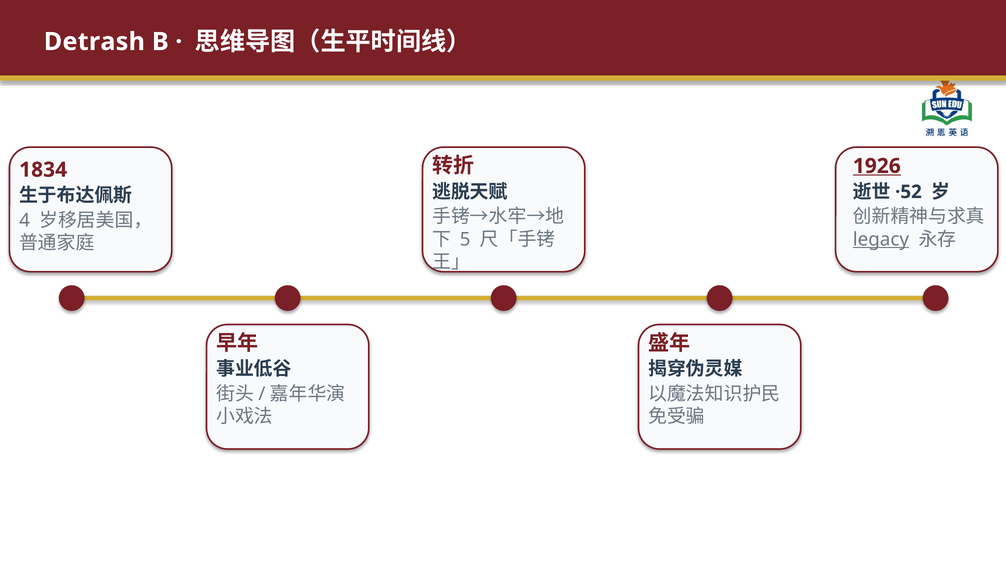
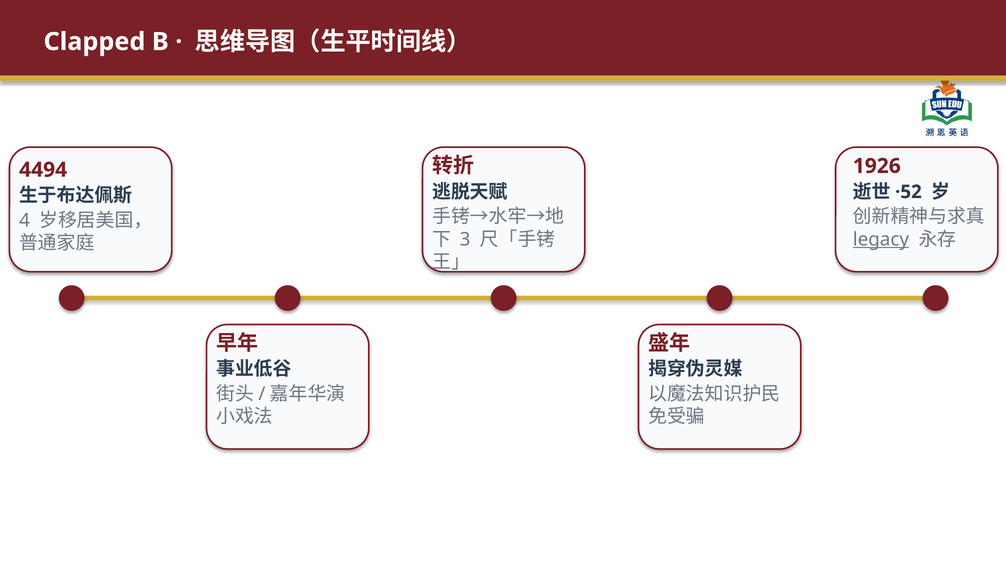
Detrash: Detrash -> Clapped
1926 underline: present -> none
1834: 1834 -> 4494
5: 5 -> 3
